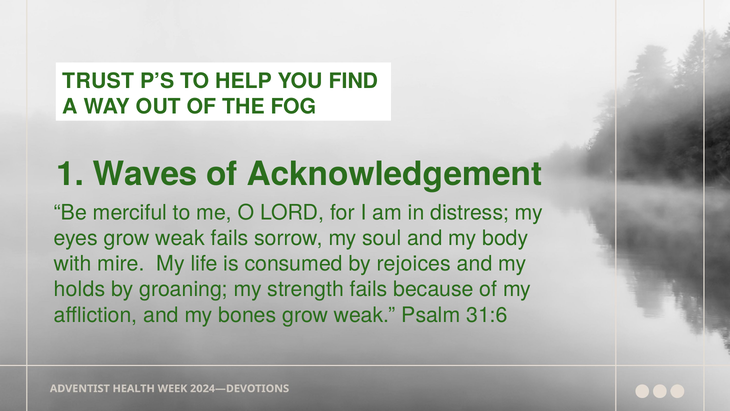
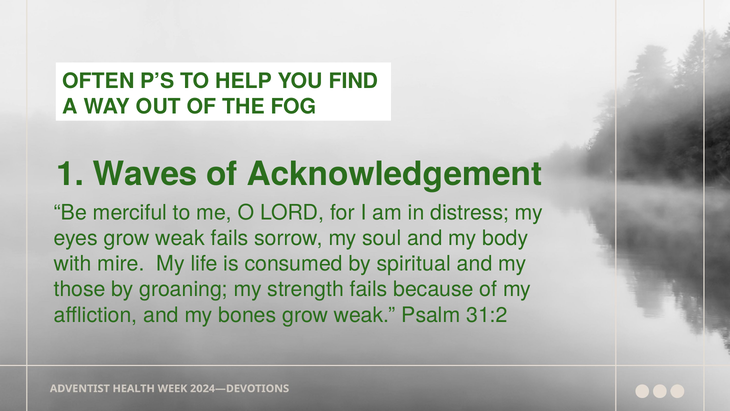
TRUST: TRUST -> OFTEN
rejoices: rejoices -> spiritual
holds: holds -> those
31:6: 31:6 -> 31:2
